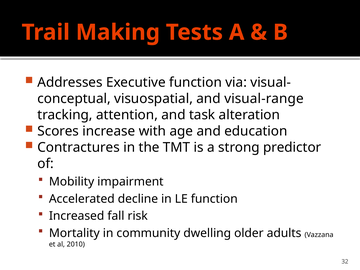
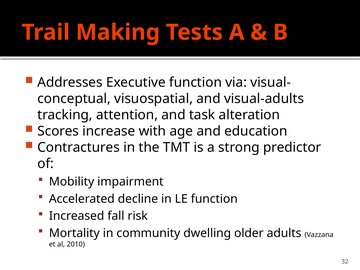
visual-range: visual-range -> visual-adults
